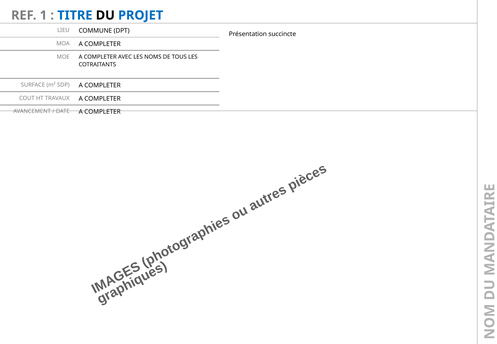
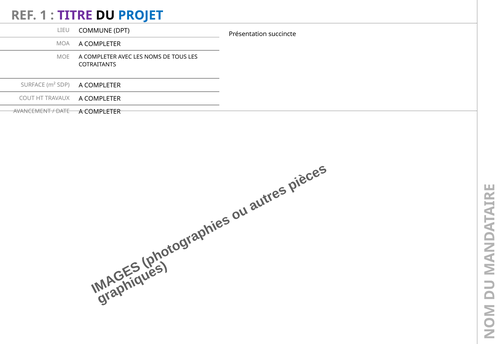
TITRE colour: blue -> purple
